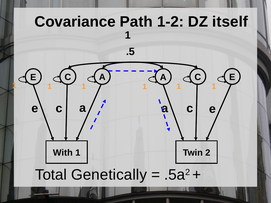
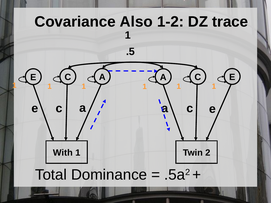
Path: Path -> Also
itself: itself -> trace
Genetically: Genetically -> Dominance
